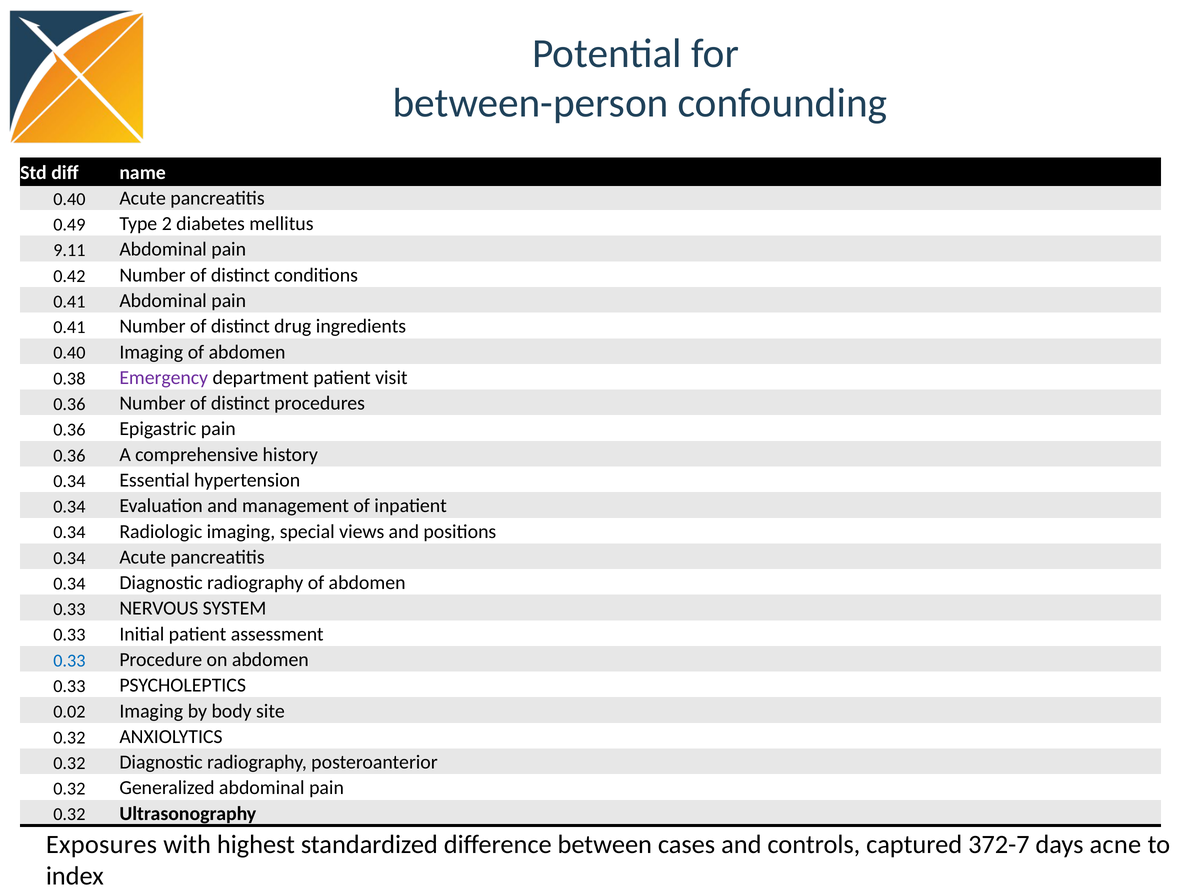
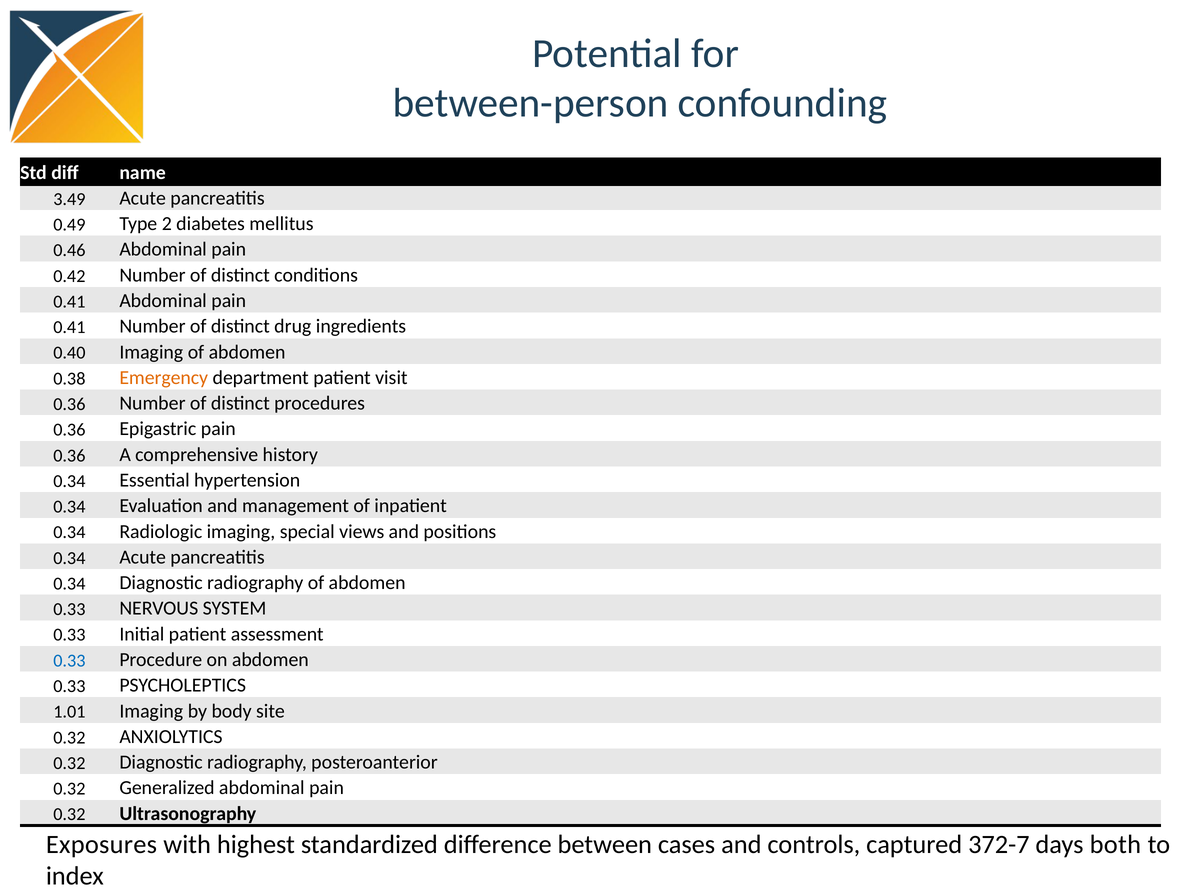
0.40 at (69, 199): 0.40 -> 3.49
9.11: 9.11 -> 0.46
Emergency colour: purple -> orange
0.02: 0.02 -> 1.01
acne: acne -> both
